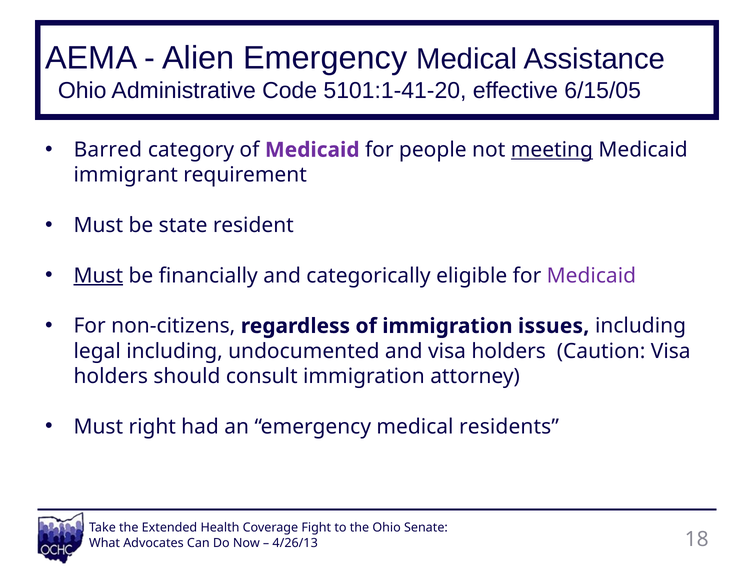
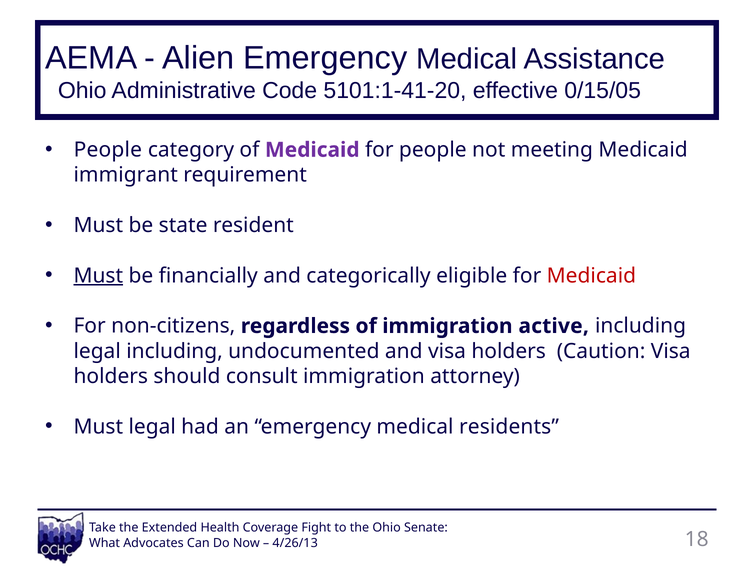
6/15/05: 6/15/05 -> 0/15/05
Barred at (108, 150): Barred -> People
meeting underline: present -> none
Medicaid at (591, 275) colour: purple -> red
issues: issues -> active
Must right: right -> legal
